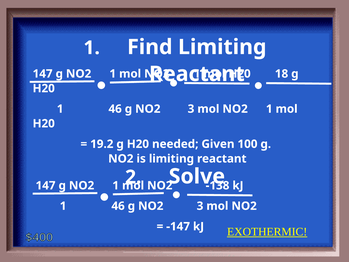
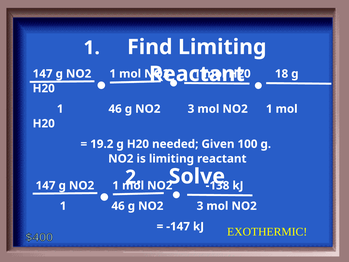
EXOTHERMIC underline: present -> none
